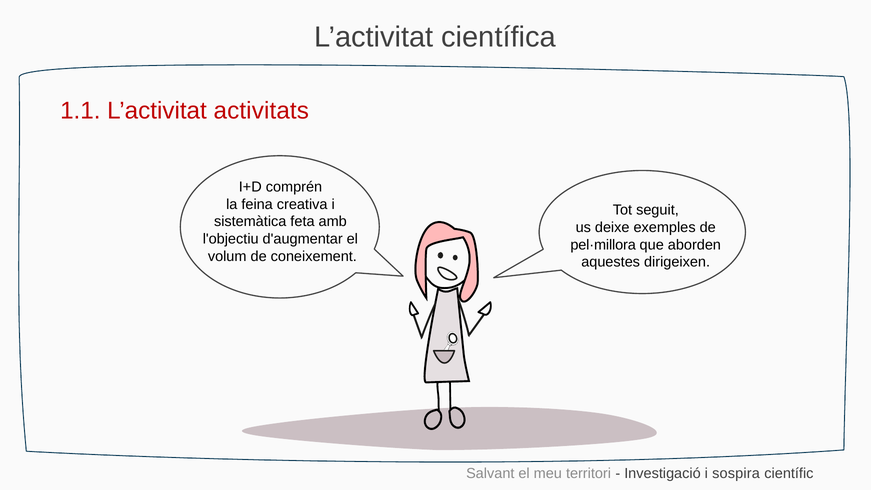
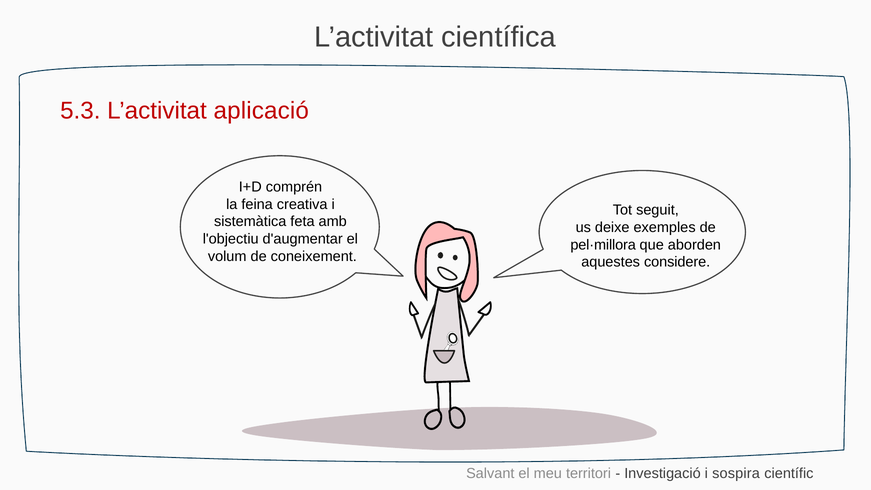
1.1: 1.1 -> 5.3
activitats: activitats -> aplicació
dirigeixen: dirigeixen -> considere
